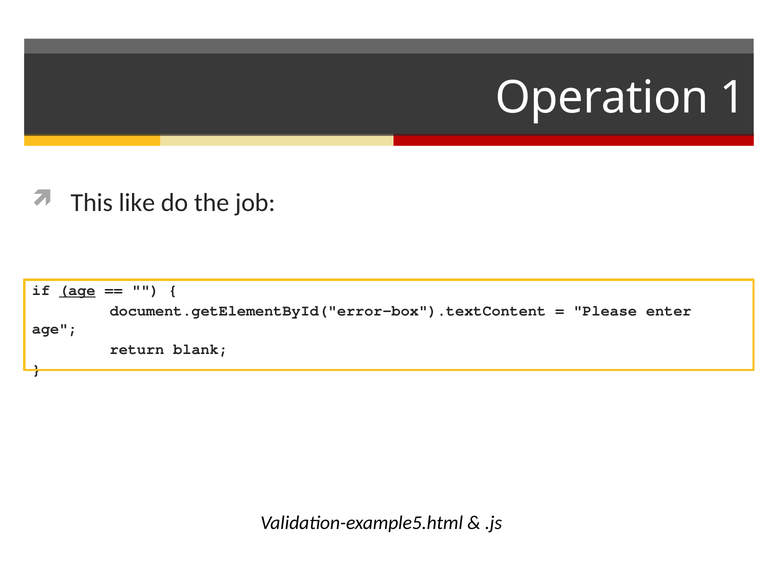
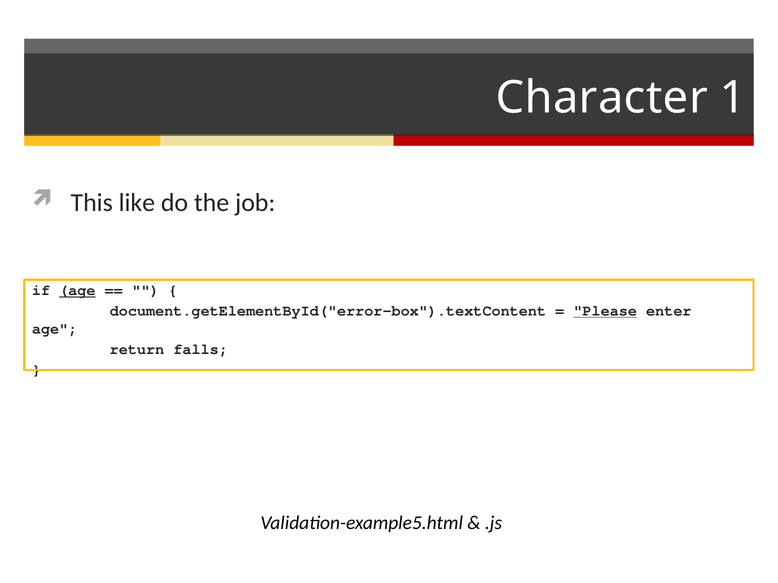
Operation: Operation -> Character
Please underline: none -> present
blank: blank -> falls
